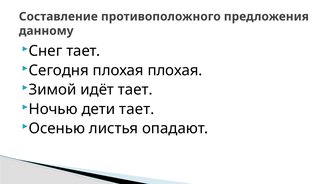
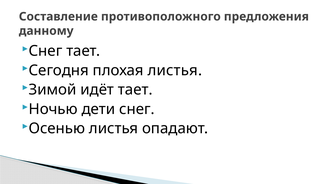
плохая плохая: плохая -> листья
дети тает: тает -> снег
